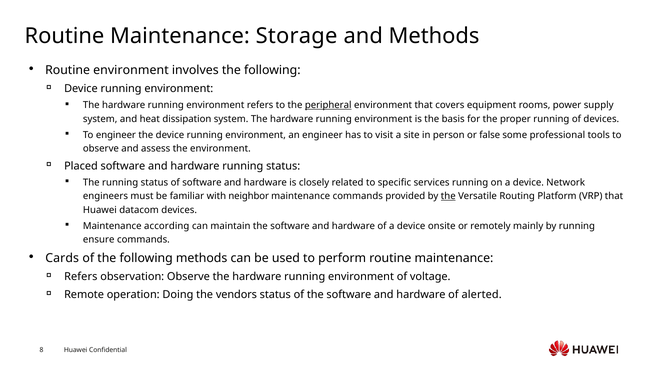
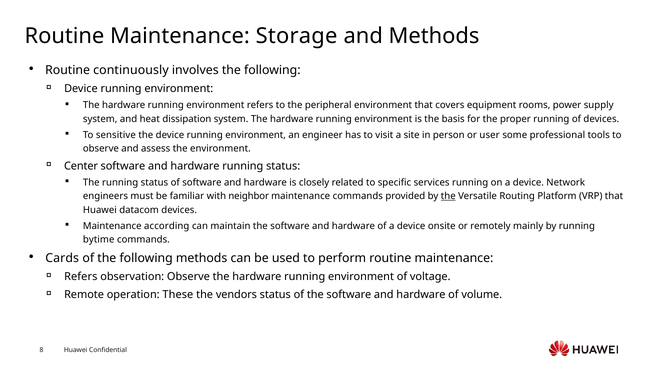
Routine environment: environment -> continuously
peripheral underline: present -> none
To engineer: engineer -> sensitive
false: false -> user
Placed: Placed -> Center
ensure: ensure -> bytime
Doing: Doing -> These
alerted: alerted -> volume
